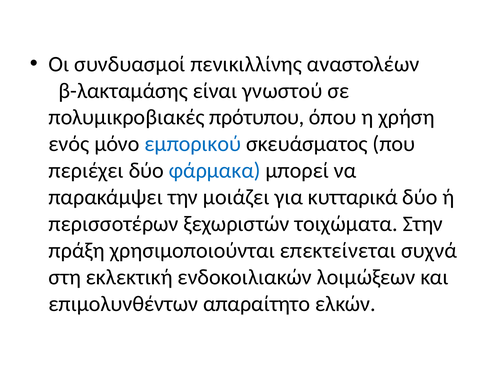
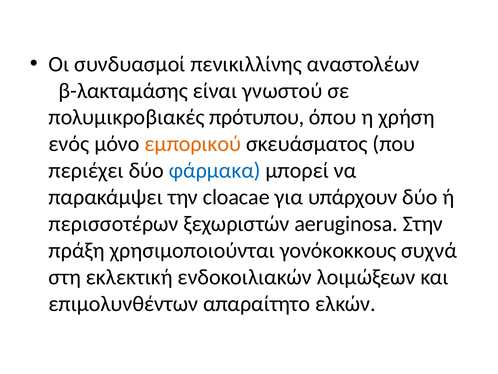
εμπορικού colour: blue -> orange
μοιάζει: μοιάζει -> cloacae
κυτταρικά: κυτταρικά -> υπάρχουν
τοιχώματα: τοιχώματα -> aeruginosa
επεκτείνεται: επεκτείνεται -> γονόκοκκους
